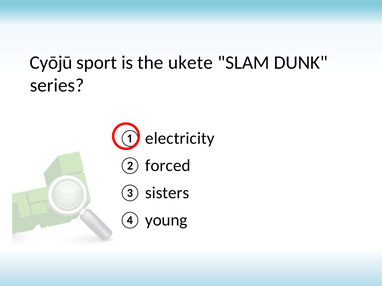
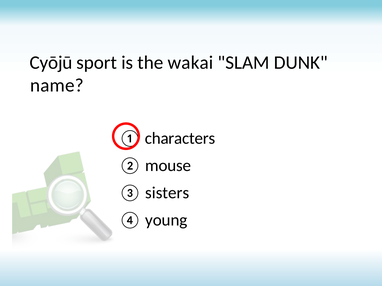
ukete: ukete -> wakai
series: series -> name
electricity: electricity -> characters
forced: forced -> mouse
